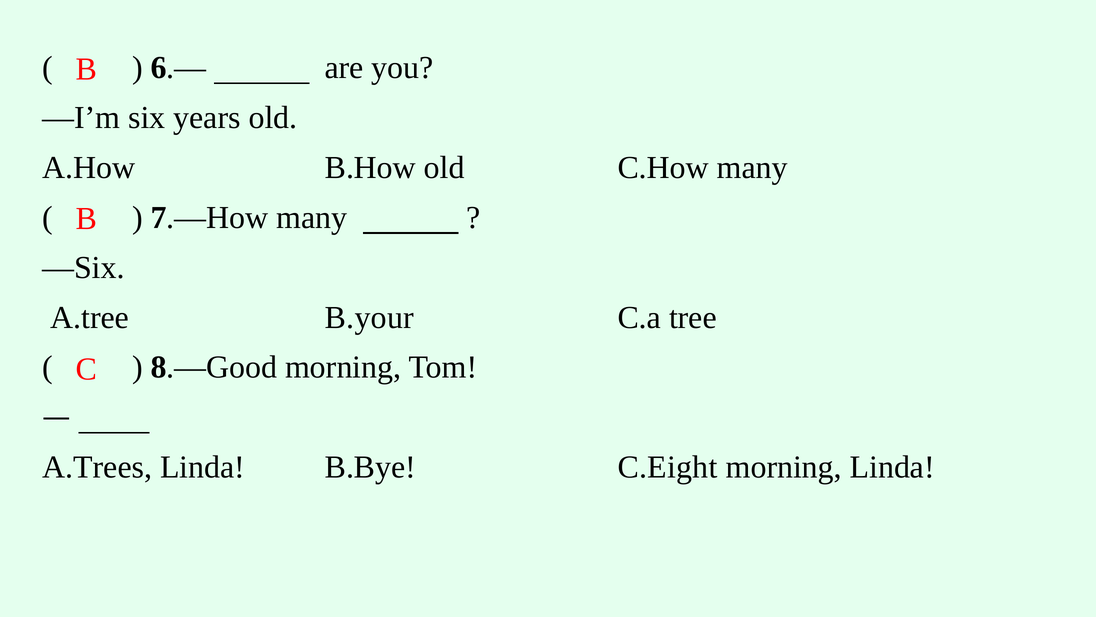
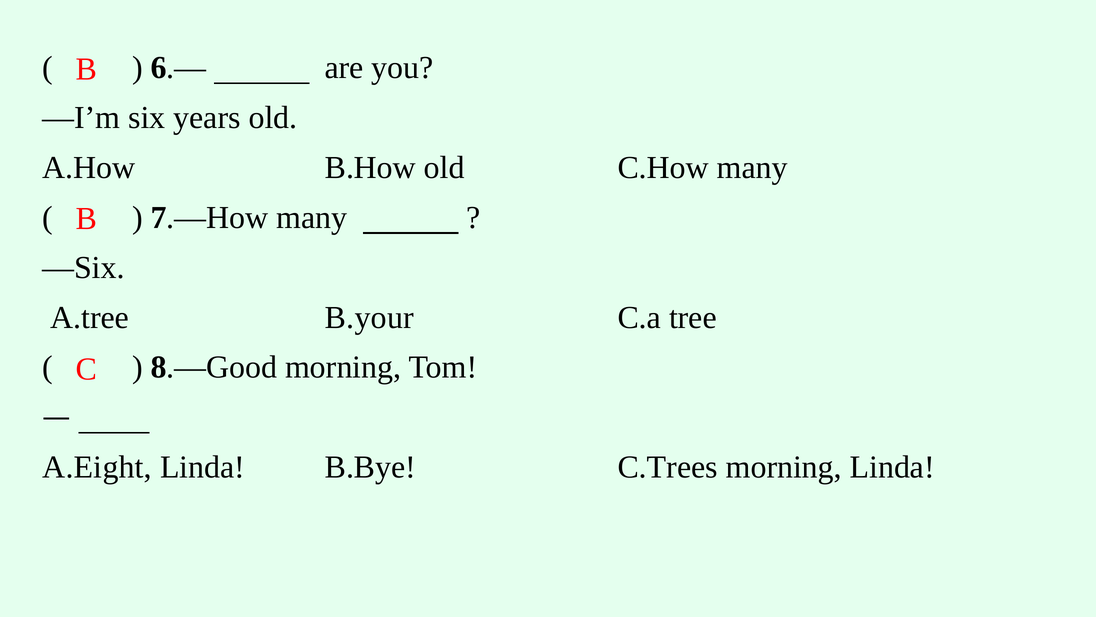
A.Trees: A.Trees -> A.Eight
C.Eight: C.Eight -> C.Trees
